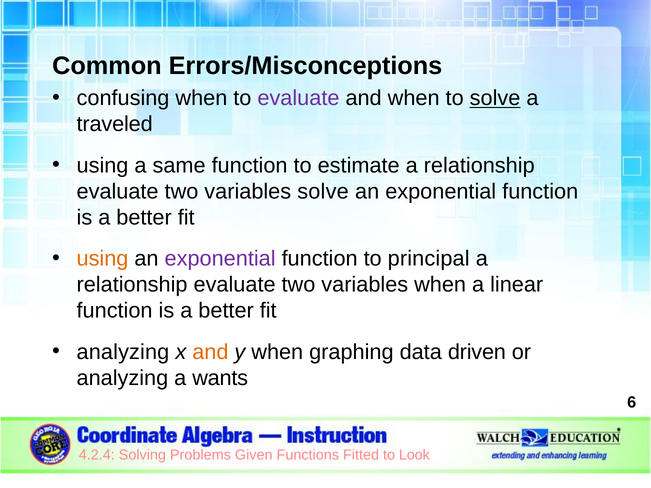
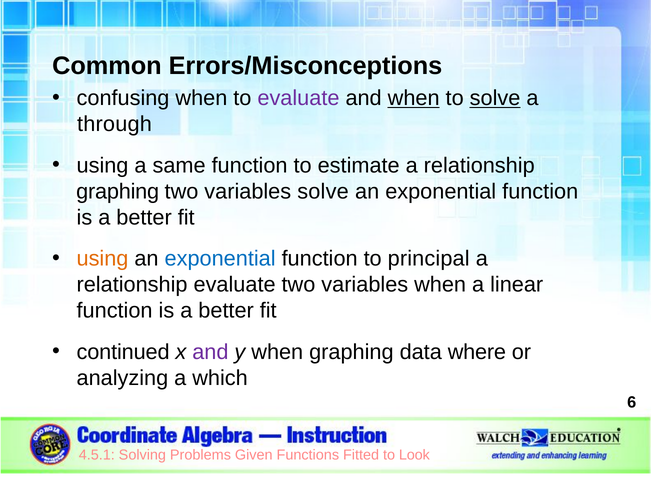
when at (414, 98) underline: none -> present
traveled: traveled -> through
evaluate at (118, 191): evaluate -> graphing
exponential at (220, 259) colour: purple -> blue
analyzing at (123, 352): analyzing -> continued
and at (210, 352) colour: orange -> purple
driven: driven -> where
wants: wants -> which
4.2.4: 4.2.4 -> 4.5.1
